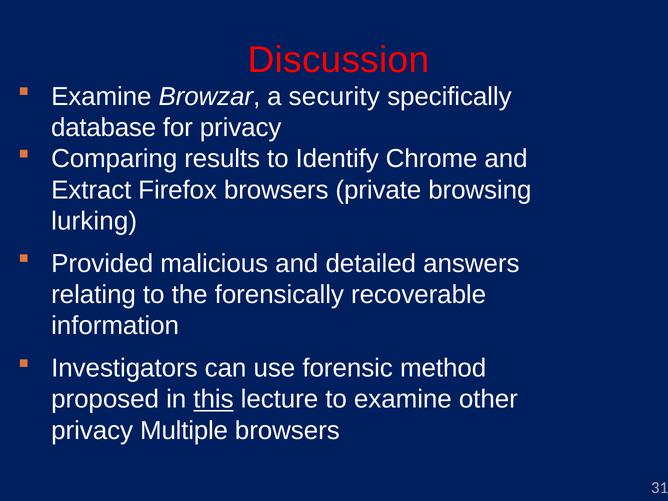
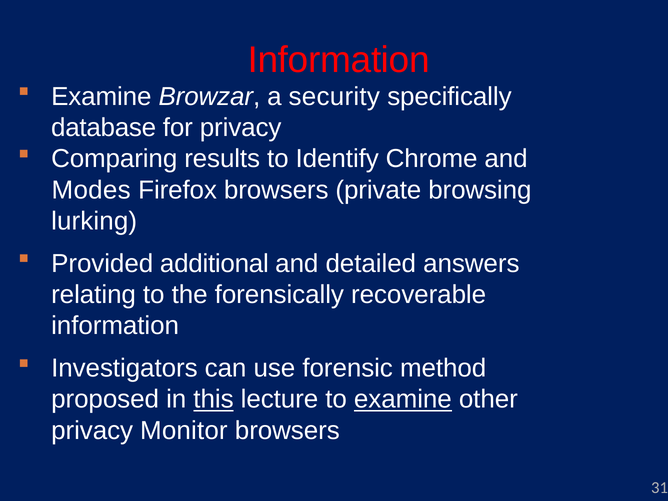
Discussion at (338, 60): Discussion -> Information
Extract: Extract -> Modes
malicious: malicious -> additional
examine at (403, 399) underline: none -> present
Multiple: Multiple -> Monitor
